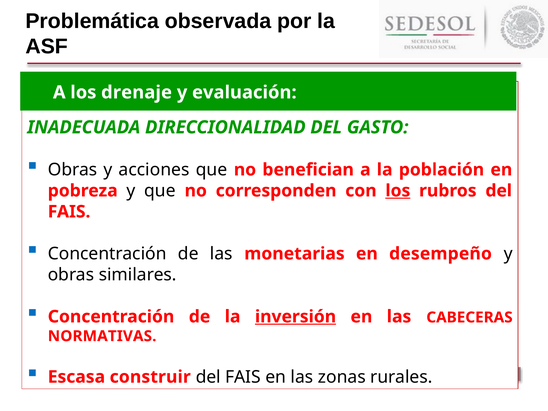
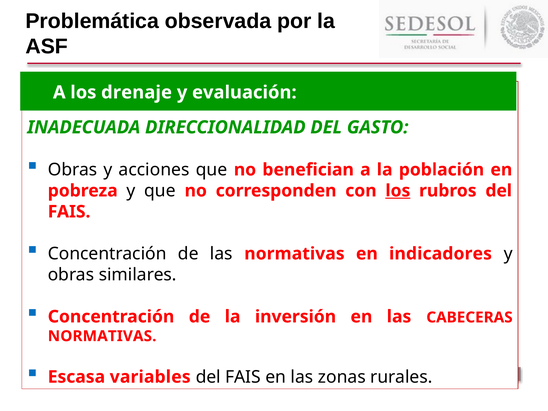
las monetarias: monetarias -> normativas
desempeño: desempeño -> indicadores
inversión underline: present -> none
construir: construir -> variables
